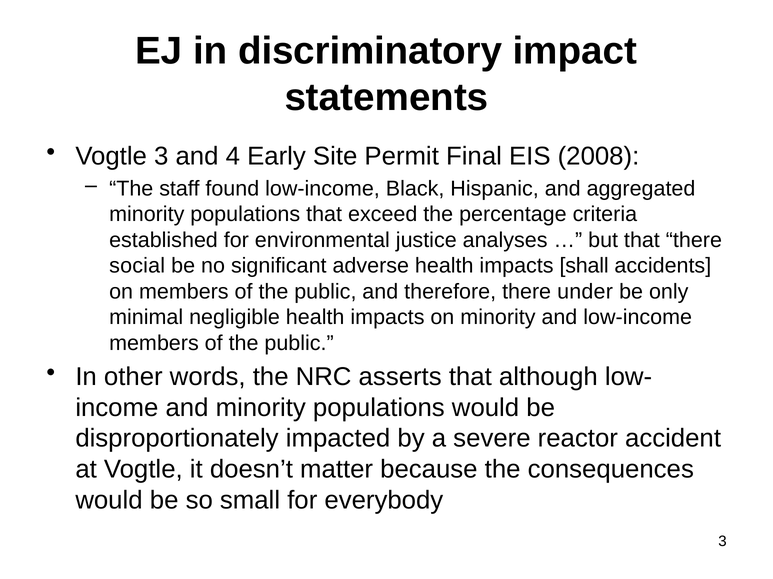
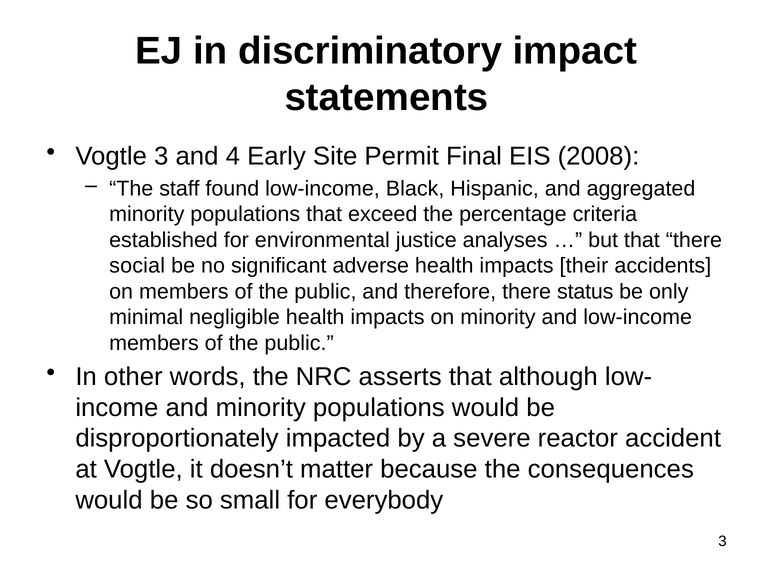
shall: shall -> their
under: under -> status
